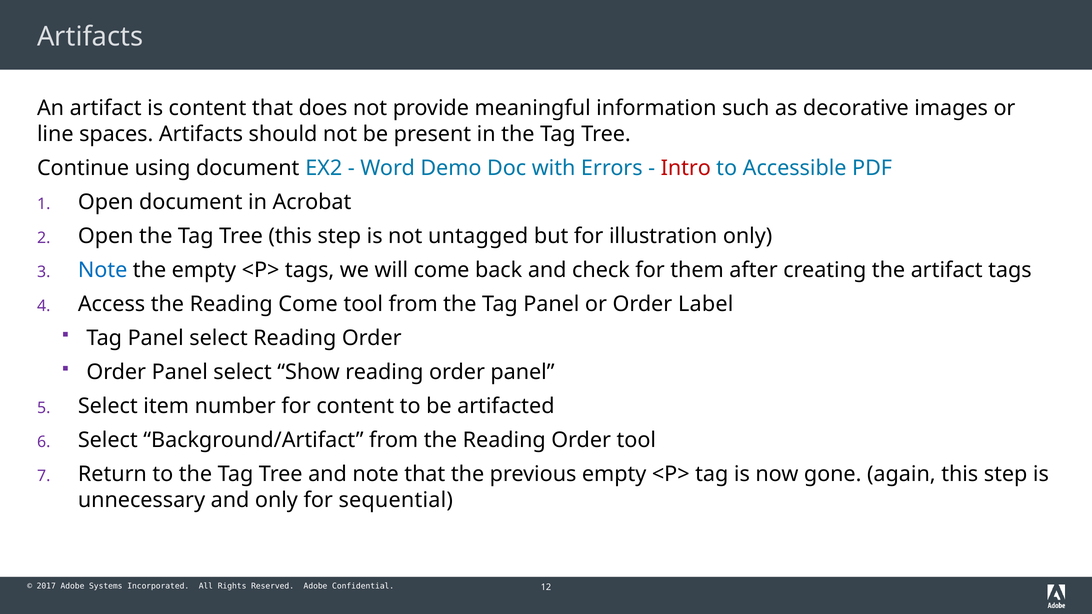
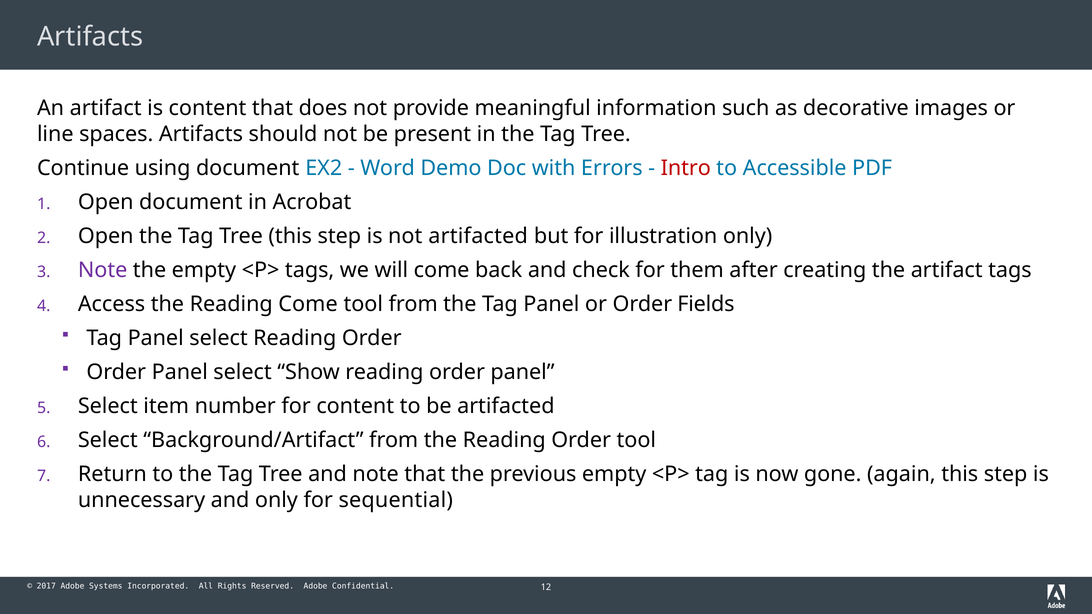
not untagged: untagged -> artifacted
Note at (103, 270) colour: blue -> purple
Label: Label -> Fields
